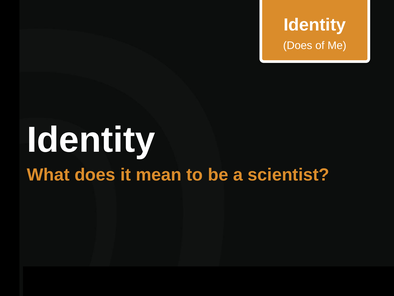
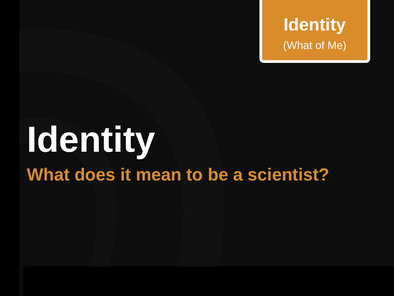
Does at (298, 45): Does -> What
